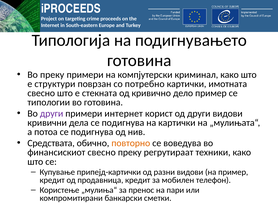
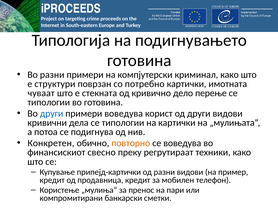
Во преку: преку -> разни
свесно at (41, 93): свесно -> чуваат
дело пример: пример -> перење
други at (52, 114) colour: purple -> blue
примери интернет: интернет -> воведува
дела се подигнува: подигнува -> типологии
Средствата: Средствата -> Конкретен
